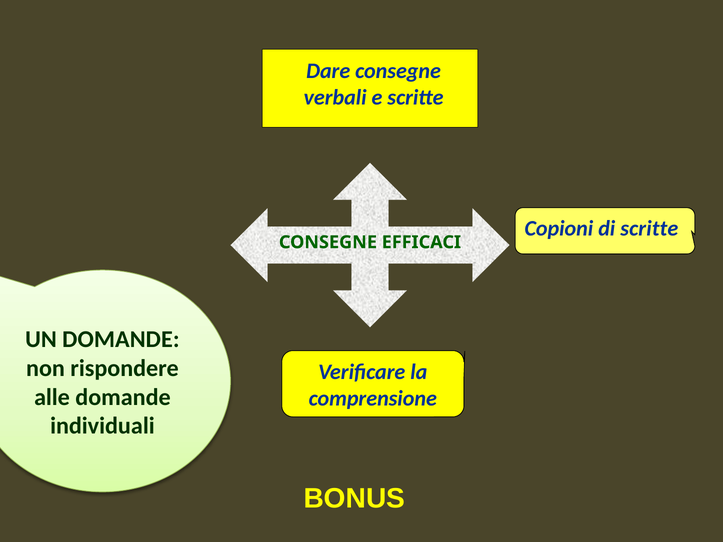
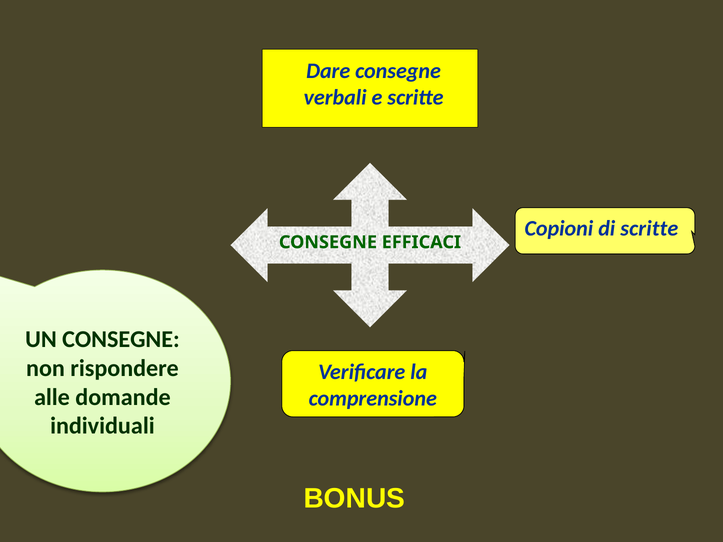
UN DOMANDE: DOMANDE -> CONSEGNE
